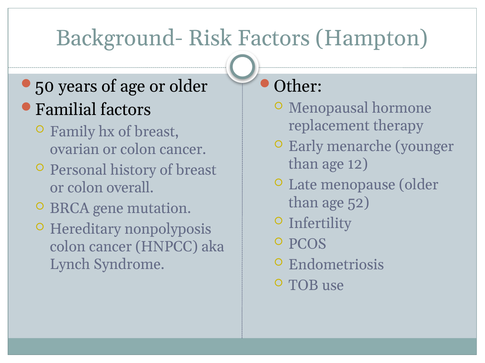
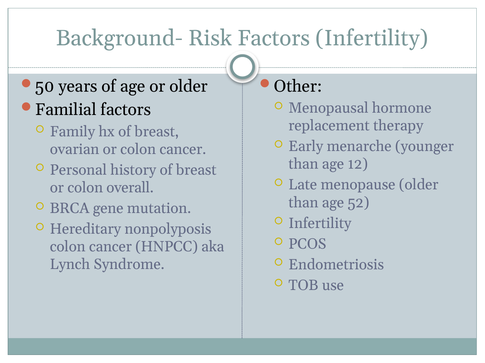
Factors Hampton: Hampton -> Infertility
